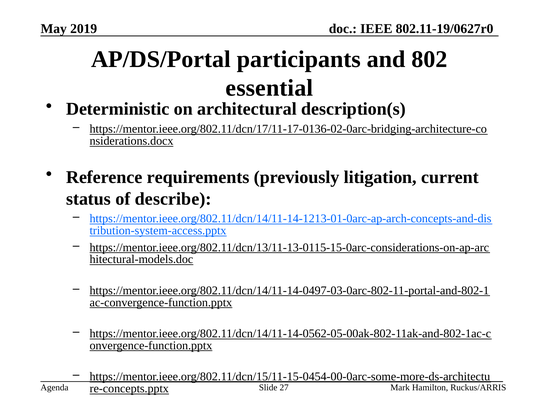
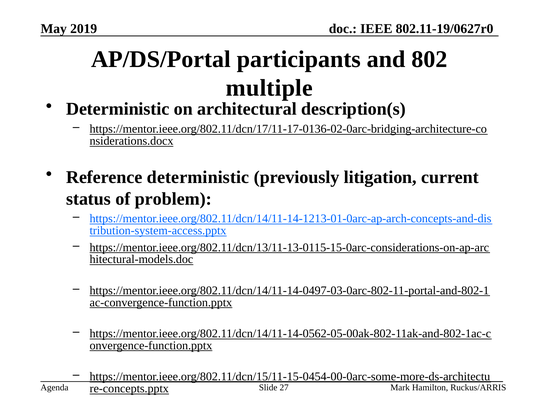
essential: essential -> multiple
Reference requirements: requirements -> deterministic
describe: describe -> problem
